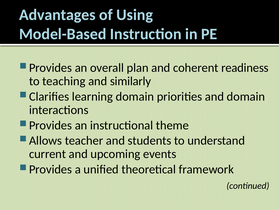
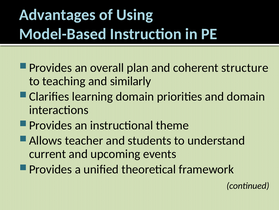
readiness: readiness -> structure
